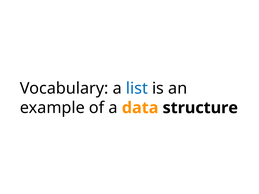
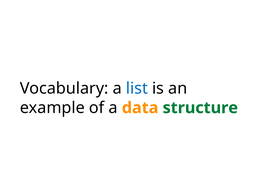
structure colour: black -> green
